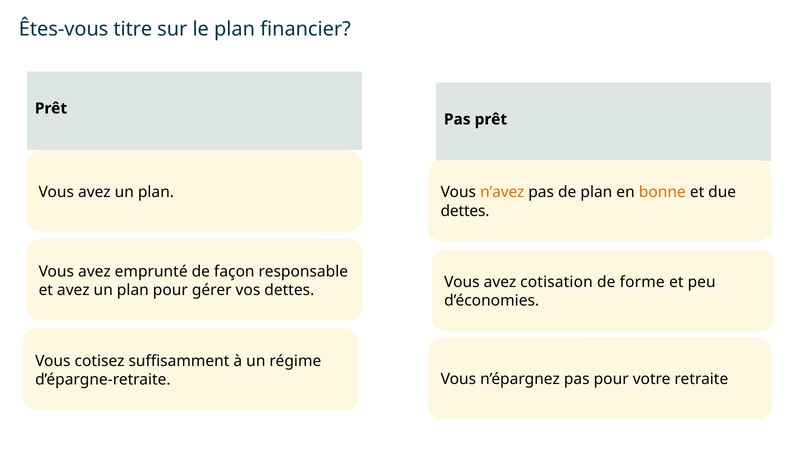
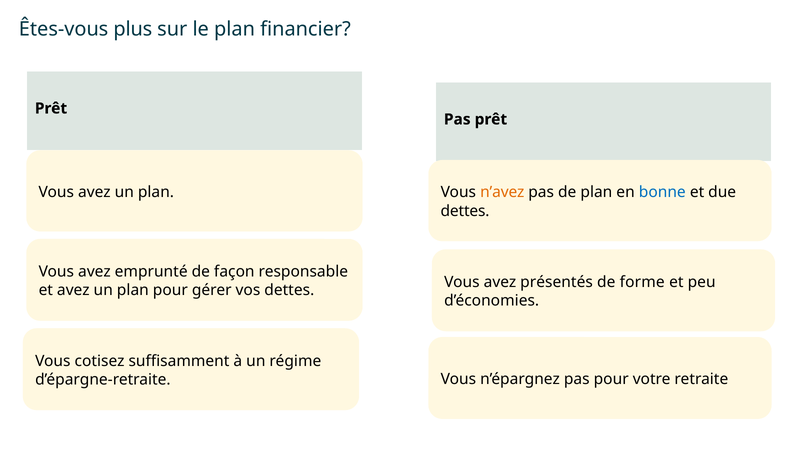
titre: titre -> plus
bonne colour: orange -> blue
cotisation: cotisation -> présentés
